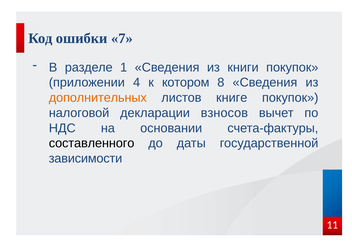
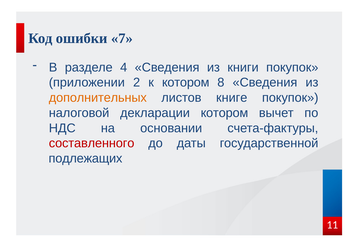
1: 1 -> 4
4: 4 -> 2
декларации взносов: взносов -> котором
составленного colour: black -> red
зависимости: зависимости -> подлежащих
